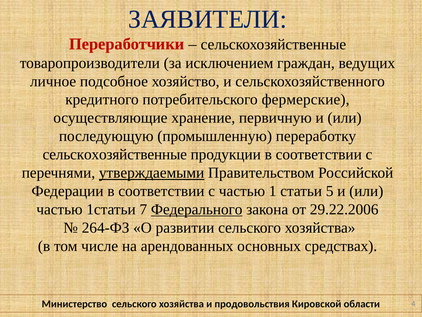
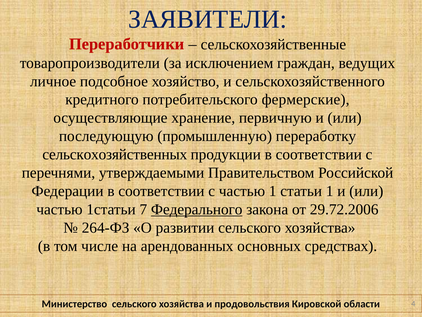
сельскохозяйственные at (115, 154): сельскохозяйственные -> сельскохозяйственных
утверждаемыми underline: present -> none
статьи 5: 5 -> 1
29.22.2006: 29.22.2006 -> 29.72.2006
